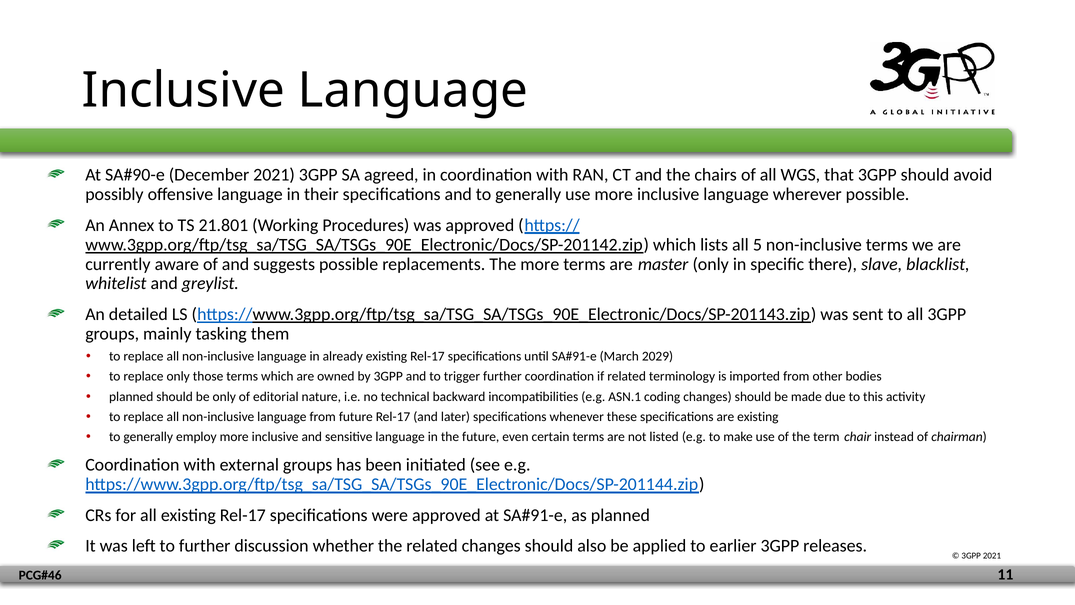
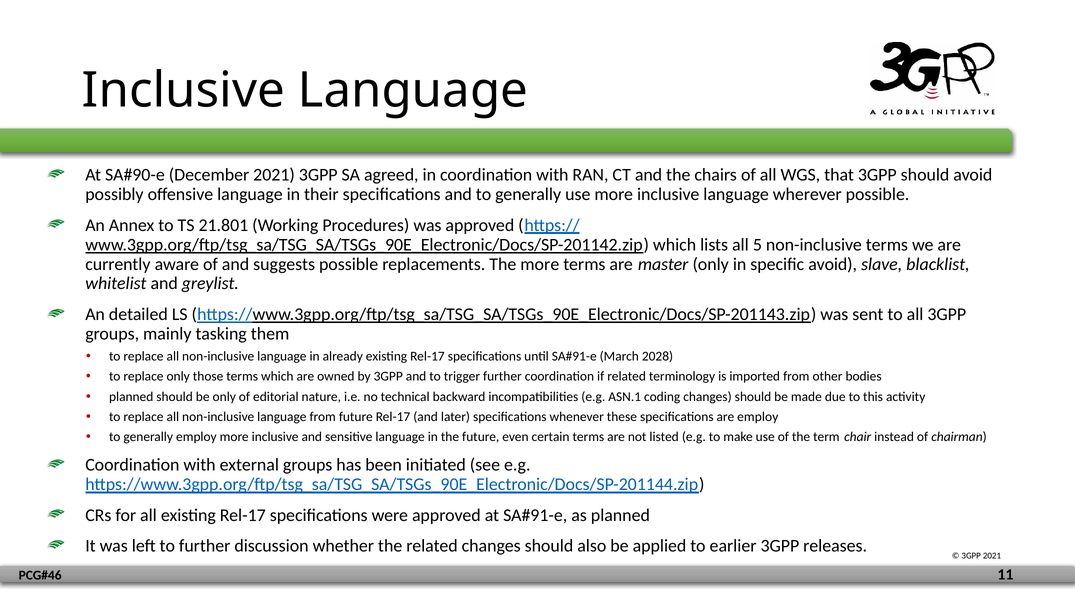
specific there: there -> avoid
2029: 2029 -> 2028
are existing: existing -> employ
